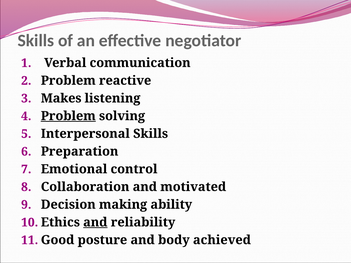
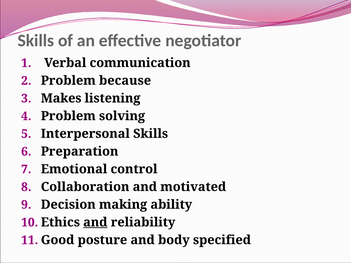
reactive: reactive -> because
Problem at (68, 116) underline: present -> none
achieved: achieved -> specified
